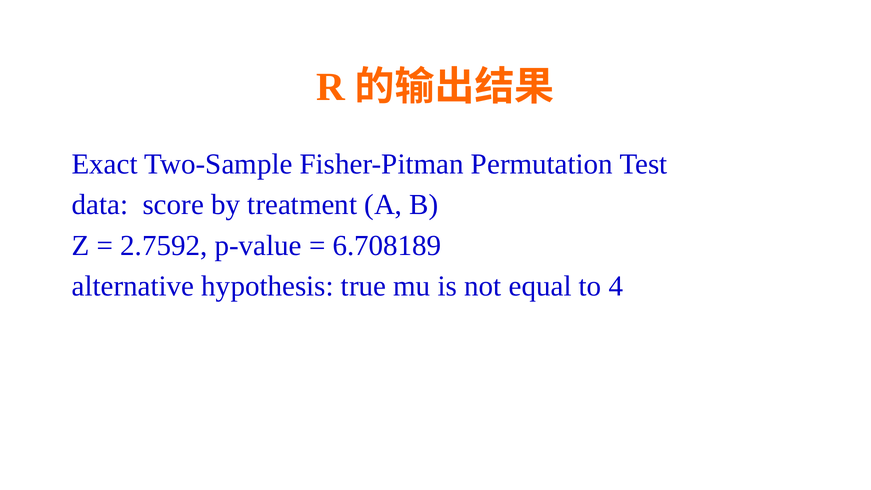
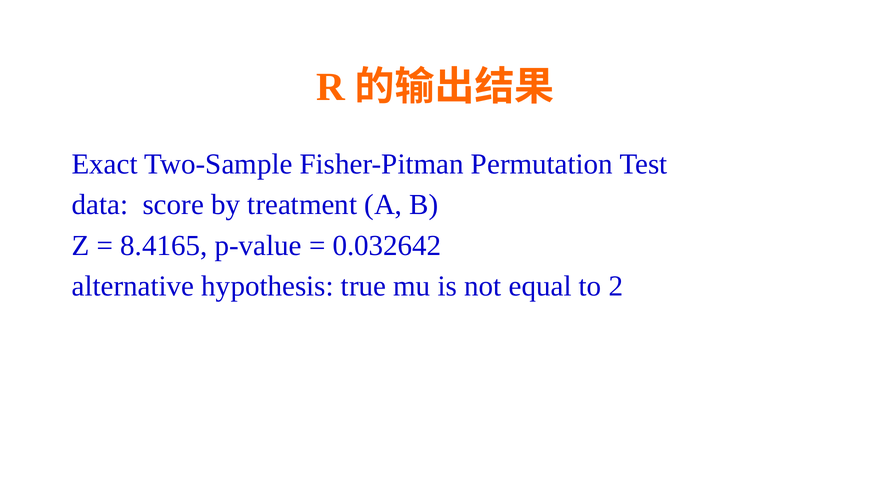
2.7592: 2.7592 -> 8.4165
6.708189: 6.708189 -> 0.032642
4: 4 -> 2
